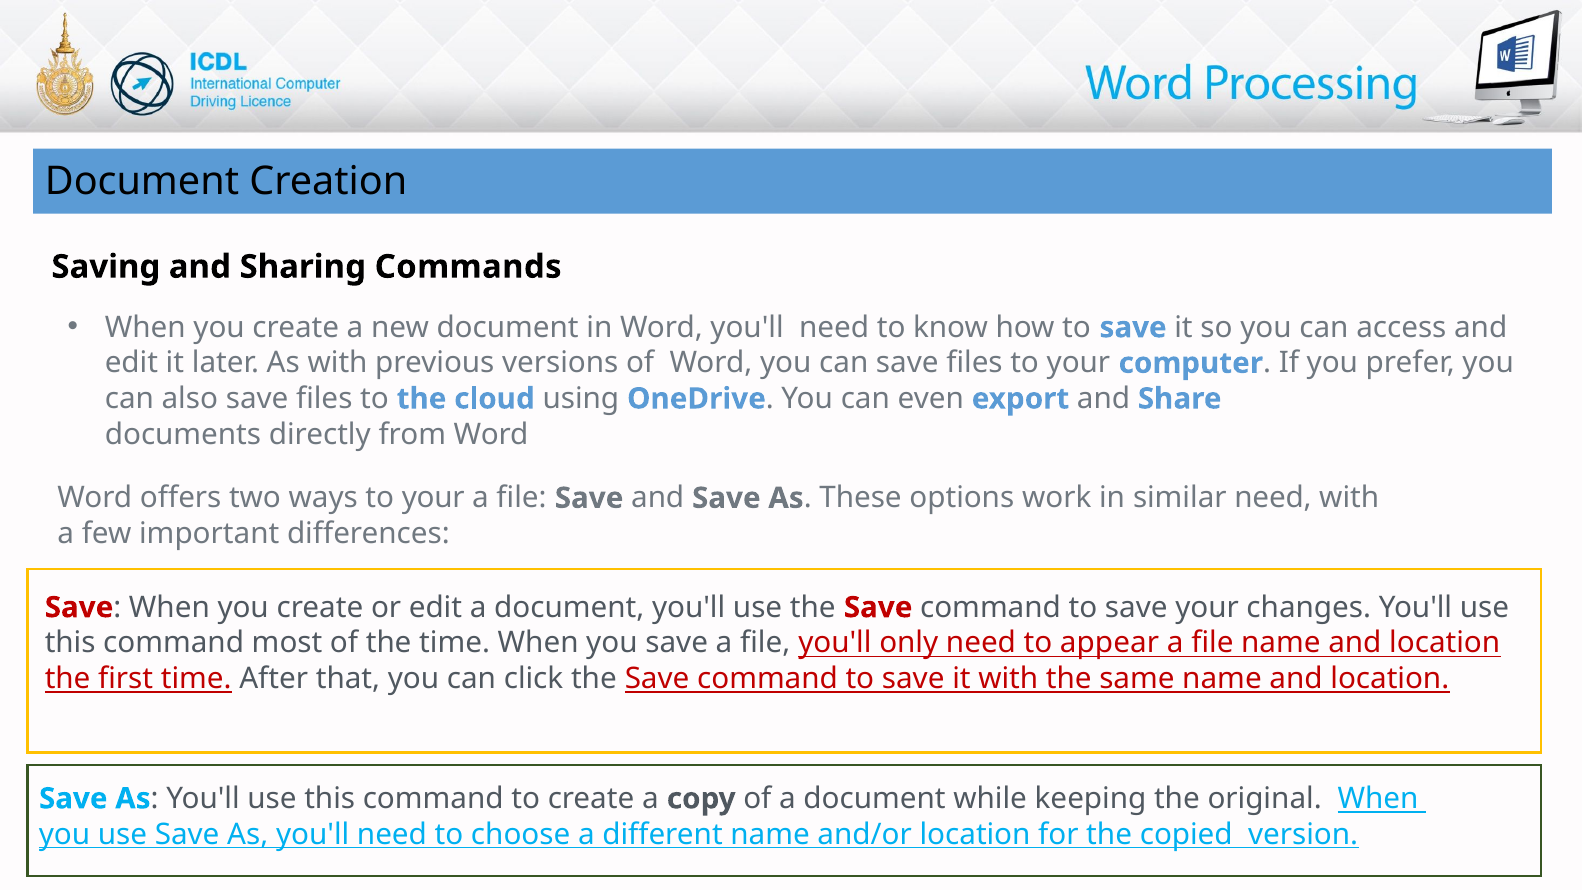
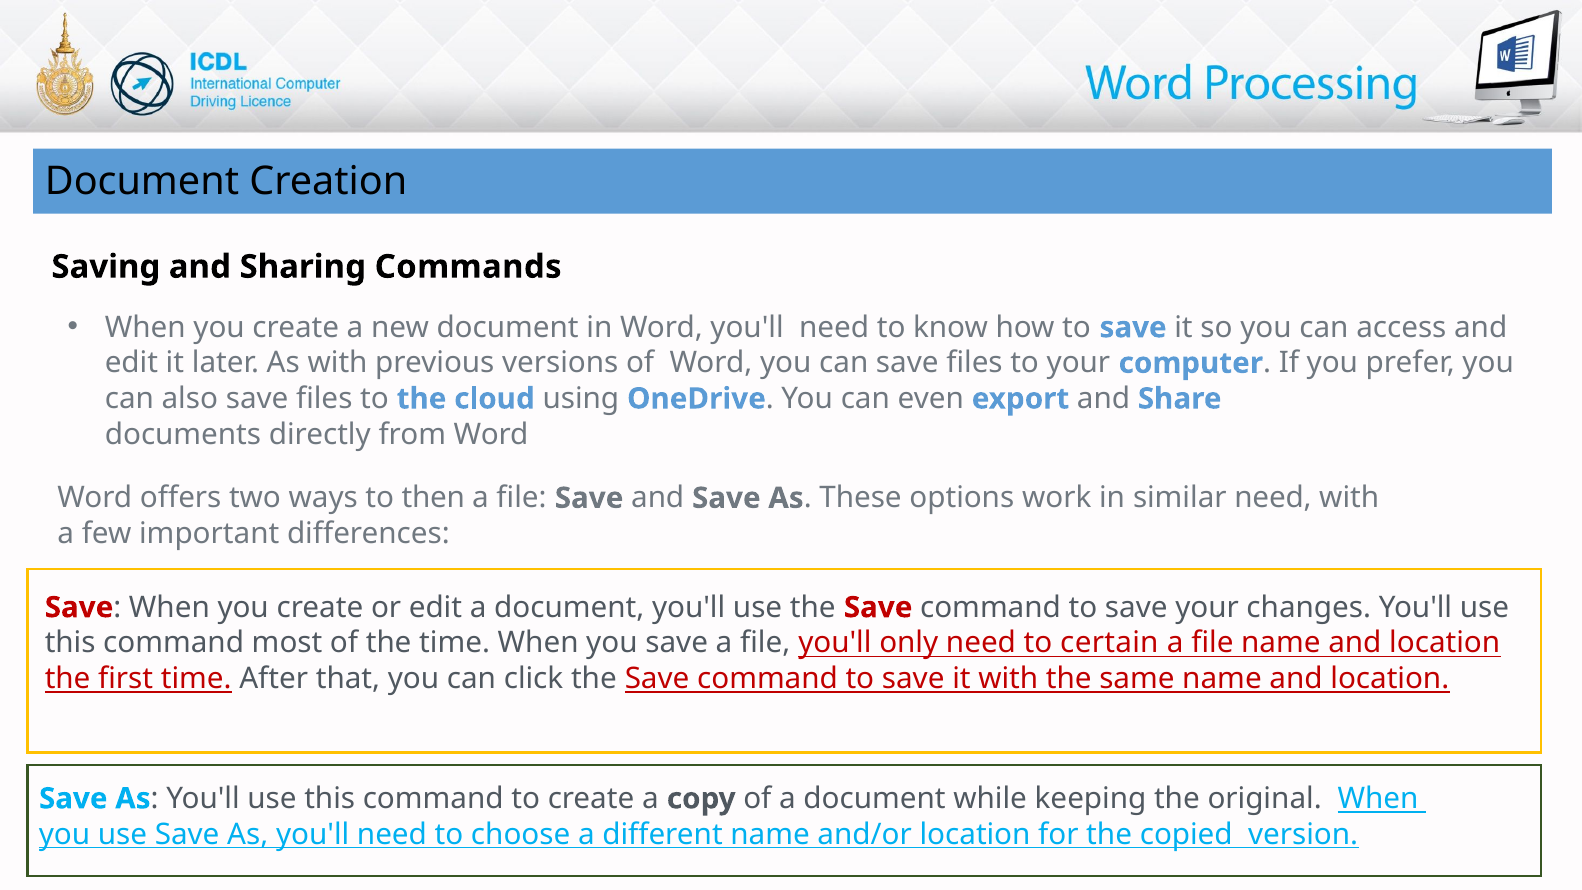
ways to your: your -> then
appear: appear -> certain
